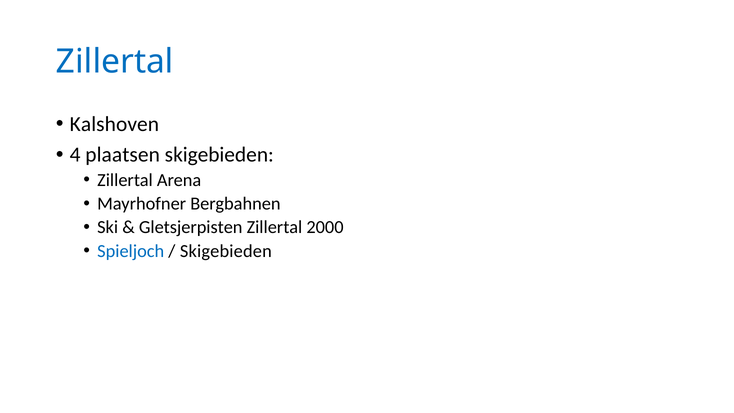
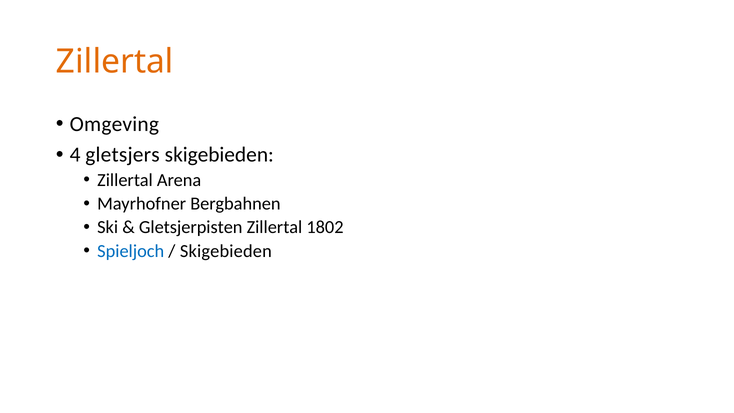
Zillertal at (115, 62) colour: blue -> orange
Kalshoven: Kalshoven -> Omgeving
plaatsen: plaatsen -> gletsjers
2000: 2000 -> 1802
